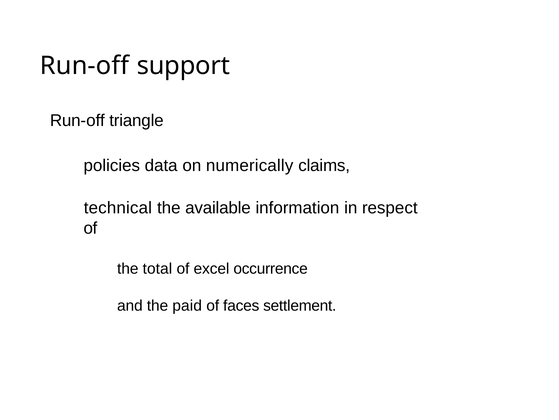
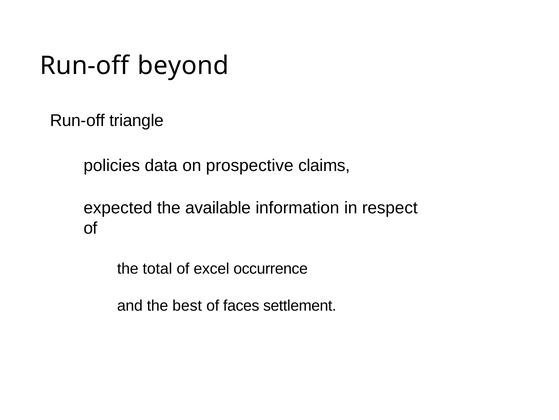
support: support -> beyond
numerically: numerically -> prospective
technical: technical -> expected
paid: paid -> best
